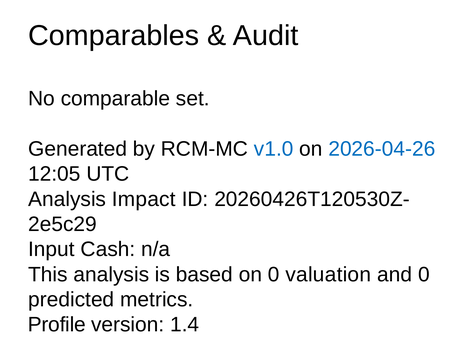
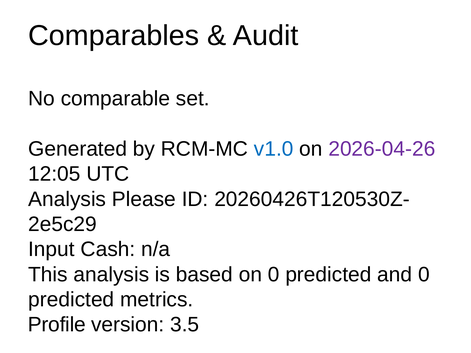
2026-04-26 colour: blue -> purple
Impact: Impact -> Please
on 0 valuation: valuation -> predicted
1.4: 1.4 -> 3.5
